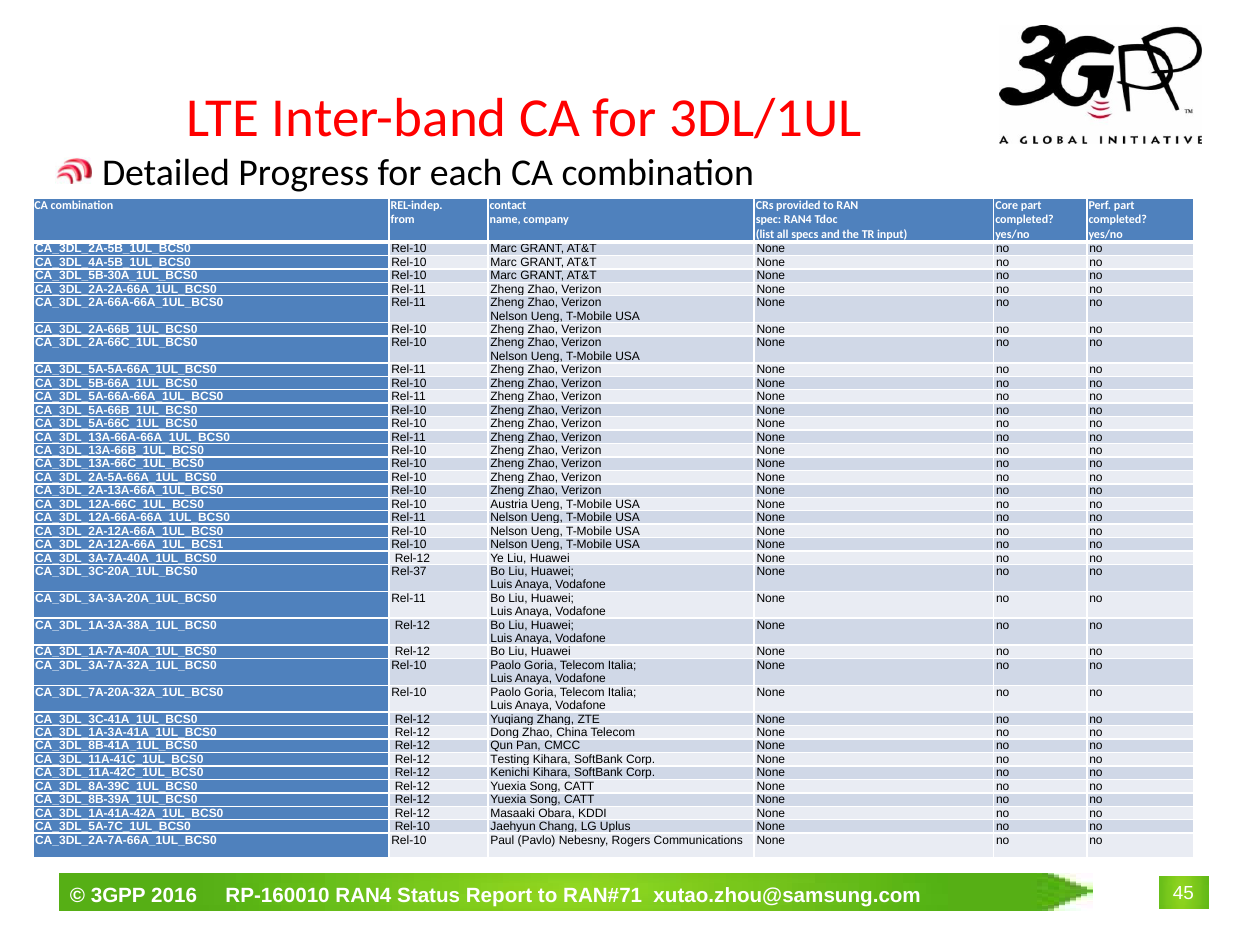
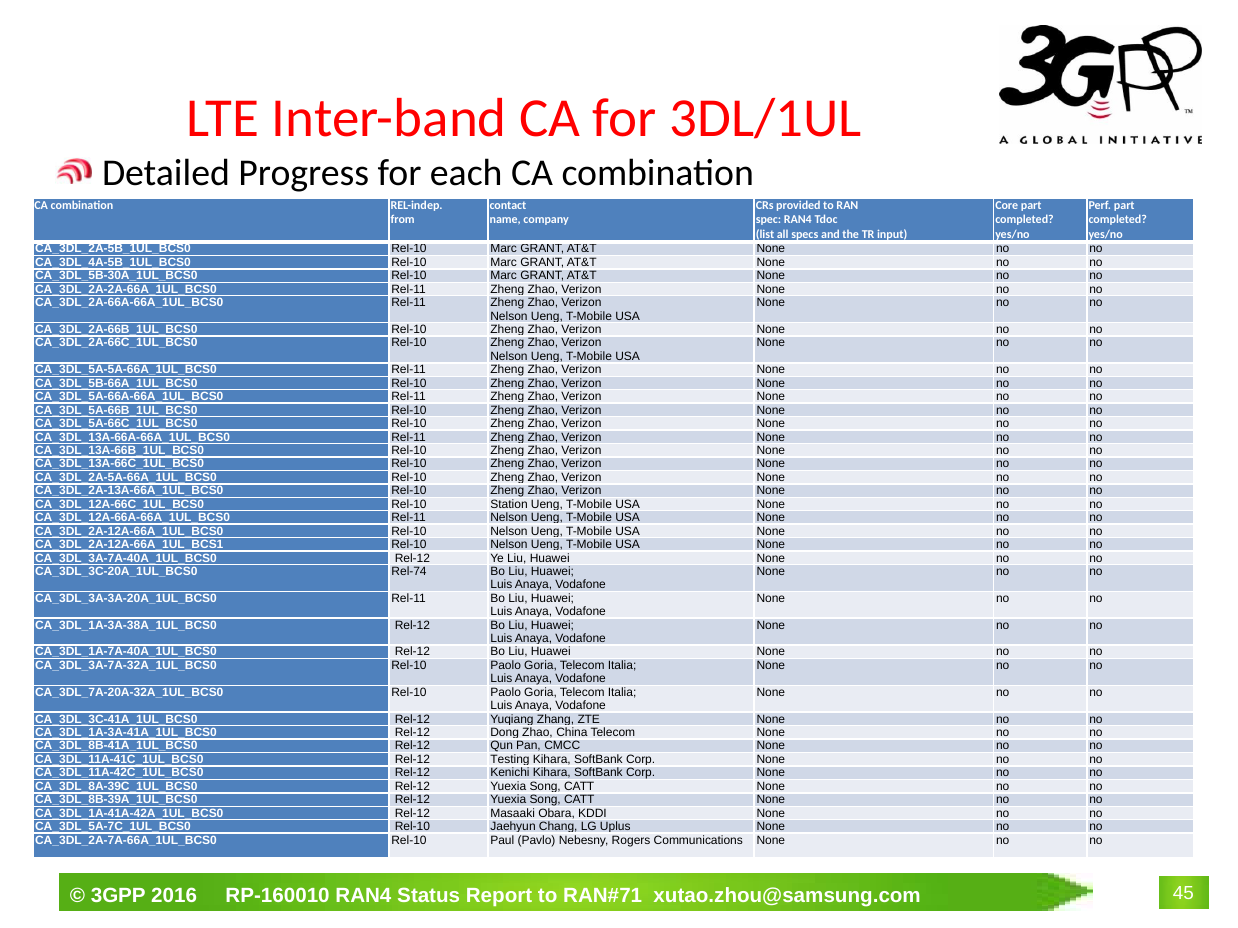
Austria: Austria -> Station
Rel-37: Rel-37 -> Rel-74
